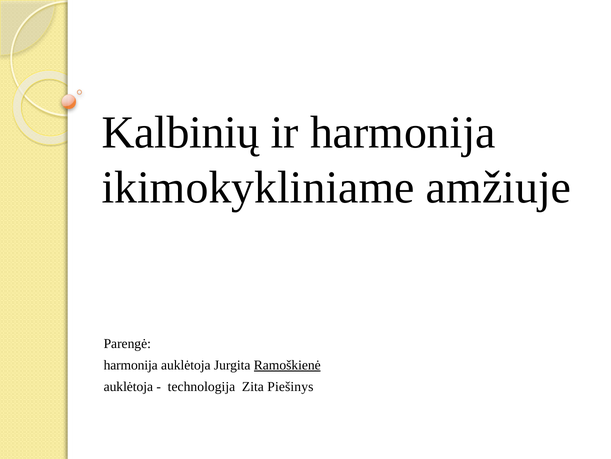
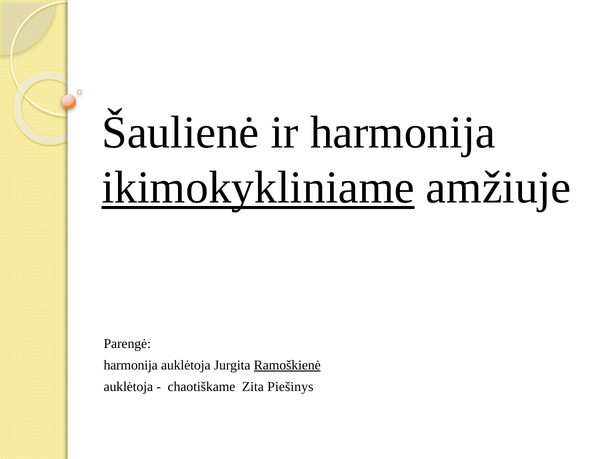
Kalbinių: Kalbinių -> Šaulienė
ikimokykliniame underline: none -> present
technologija: technologija -> chaotiškame
